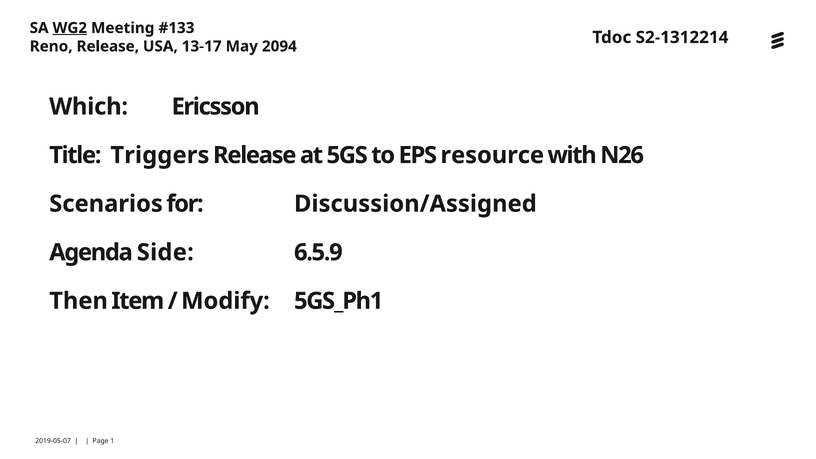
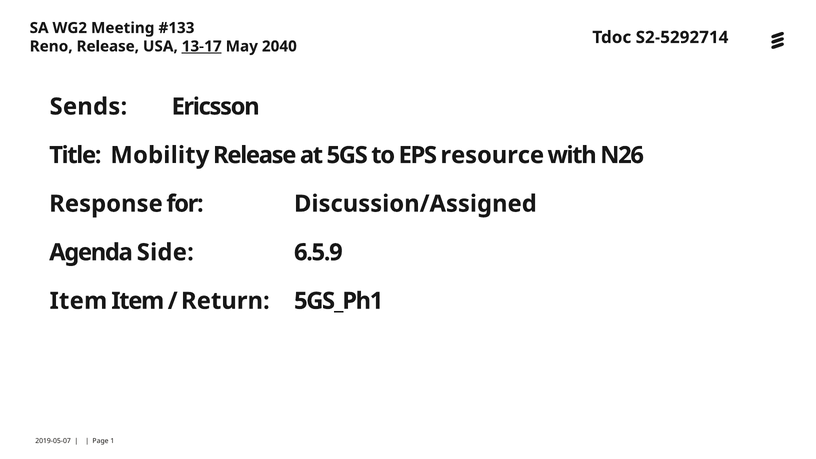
WG2 underline: present -> none
13-17 underline: none -> present
2094: 2094 -> 2040
S2-1312214: S2-1312214 -> S2-5292714
Which: Which -> Sends
Triggers: Triggers -> Mobility
Scenarios: Scenarios -> Response
Then at (79, 301): Then -> Item
Modify: Modify -> Return
